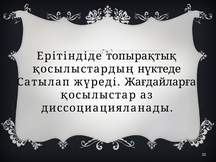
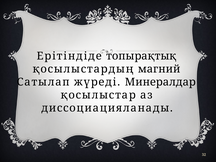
нүктеде: нүктеде -> магний
Жағдайларға: Жағдайларға -> Минералдар
